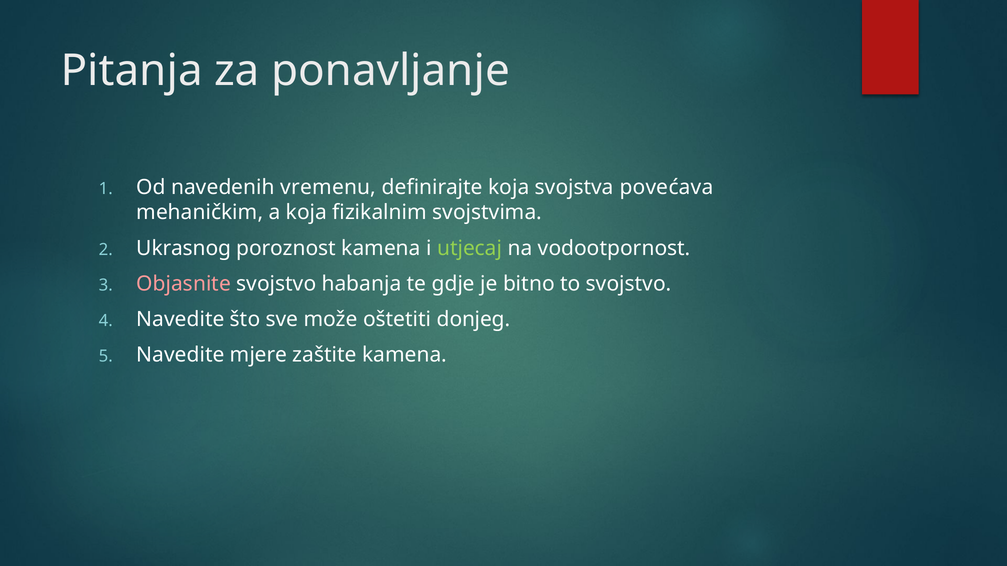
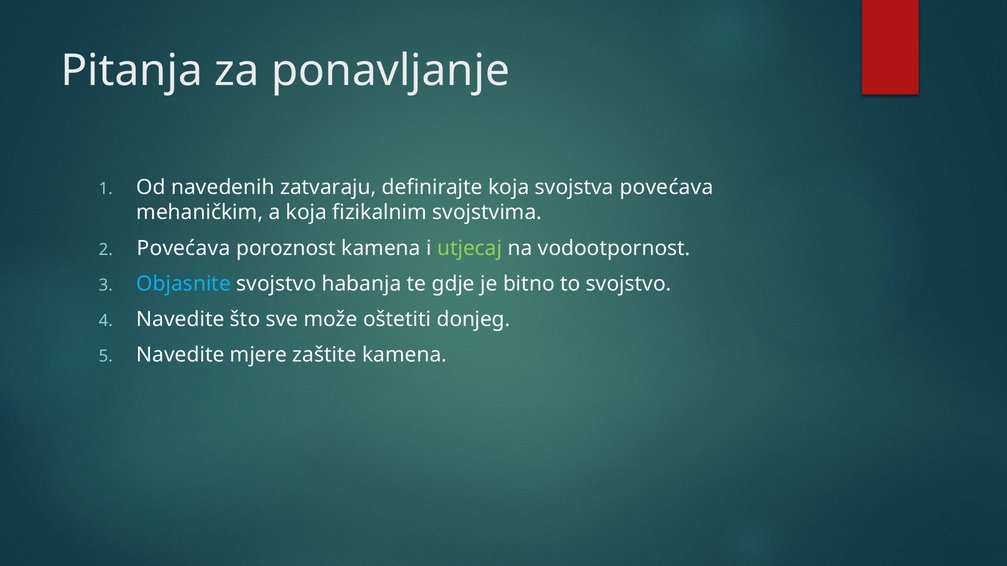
vremenu: vremenu -> zatvaraju
Ukrasnog at (184, 248): Ukrasnog -> Povećava
Objasnite colour: pink -> light blue
